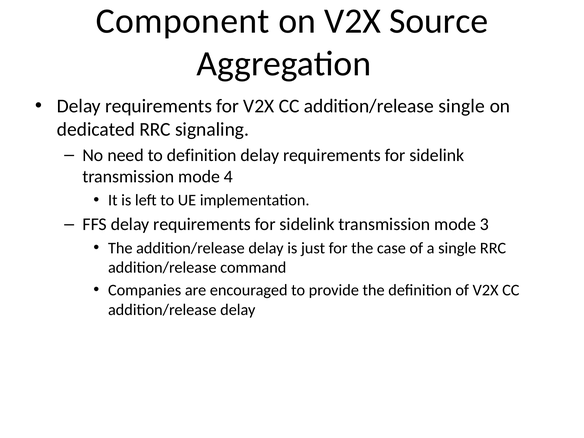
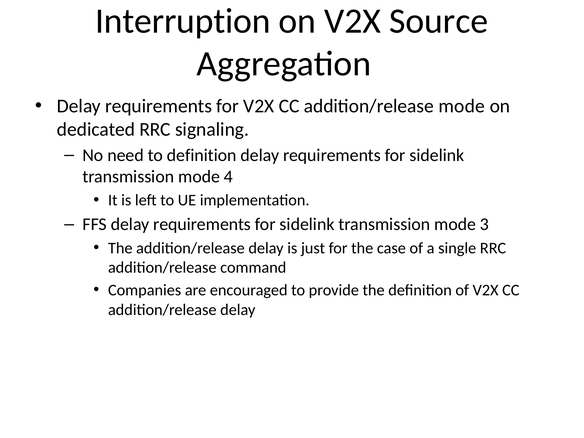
Component: Component -> Interruption
addition/release single: single -> mode
